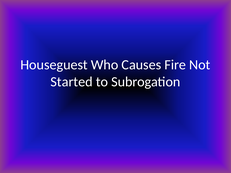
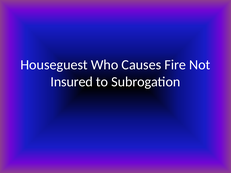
Started: Started -> Insured
